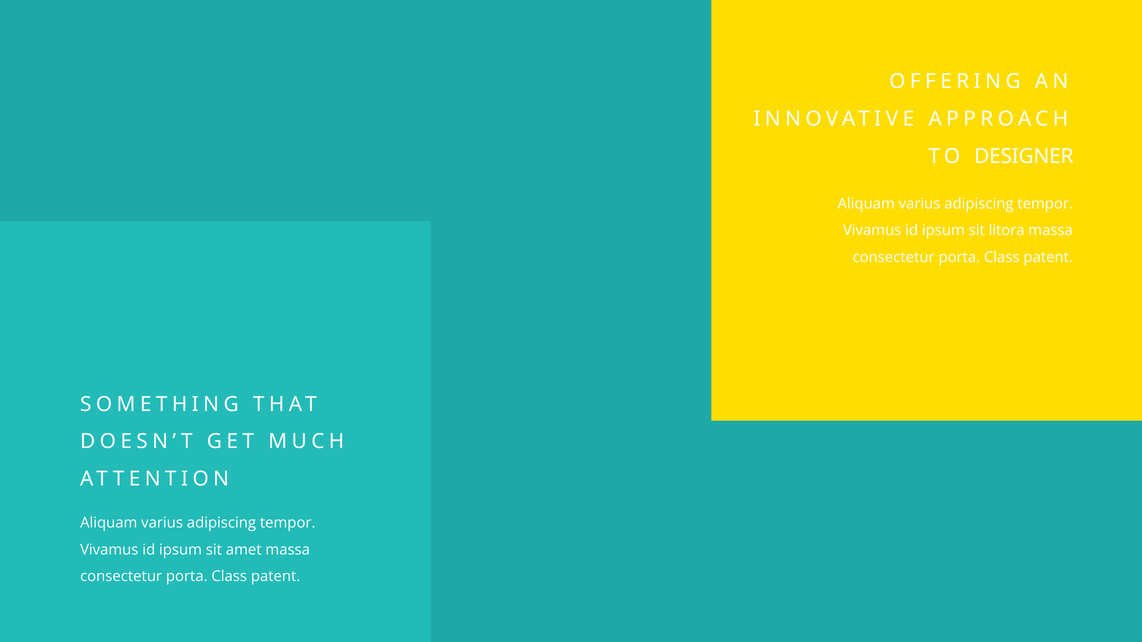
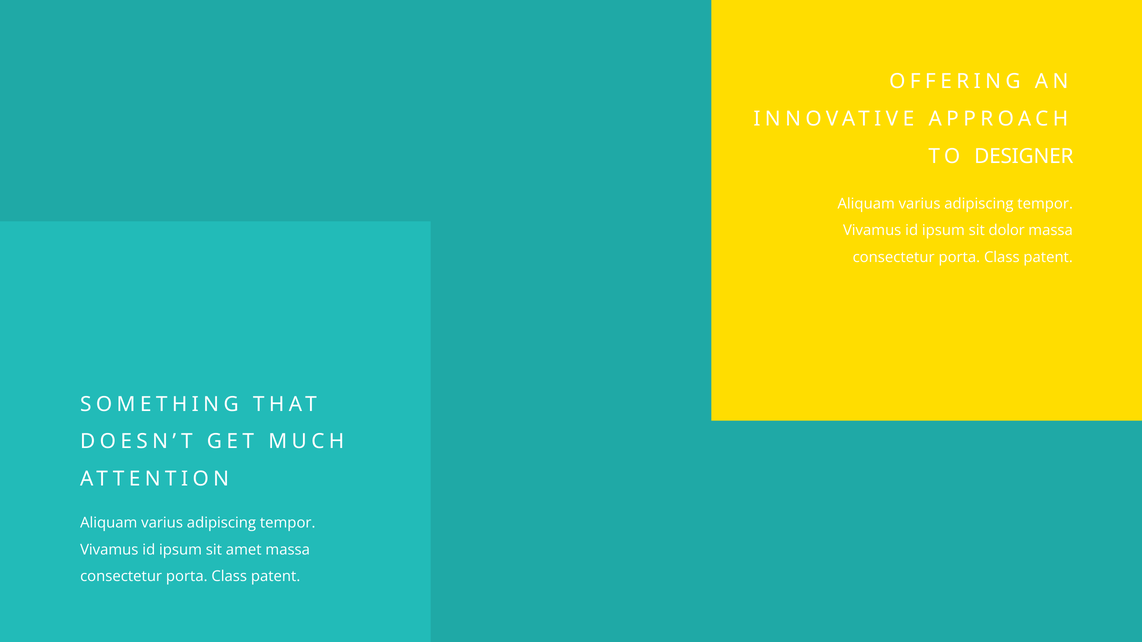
litora: litora -> dolor
